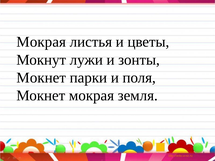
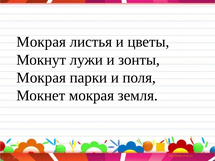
Мокнет at (41, 78): Мокнет -> Мокрая
